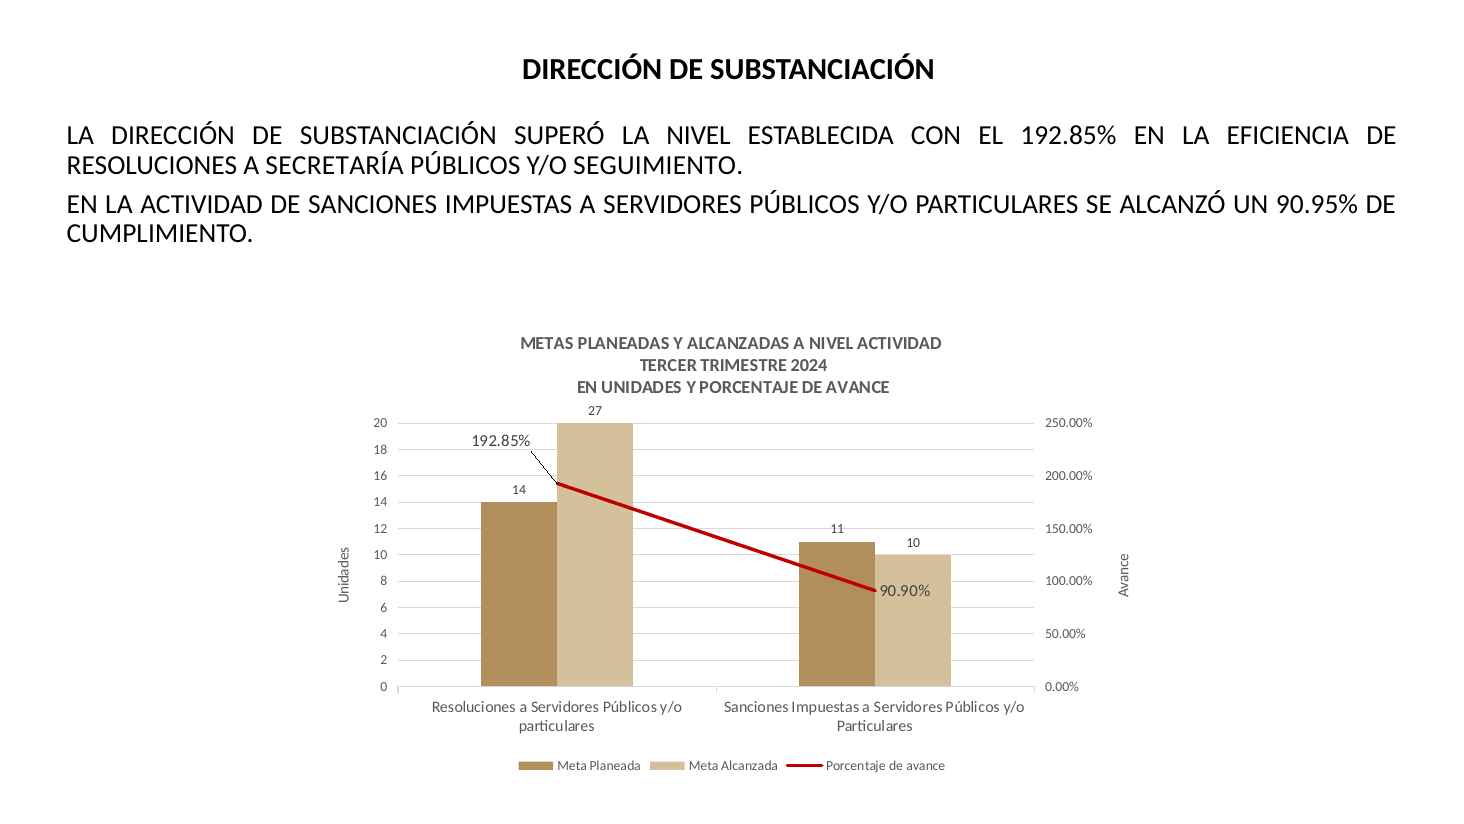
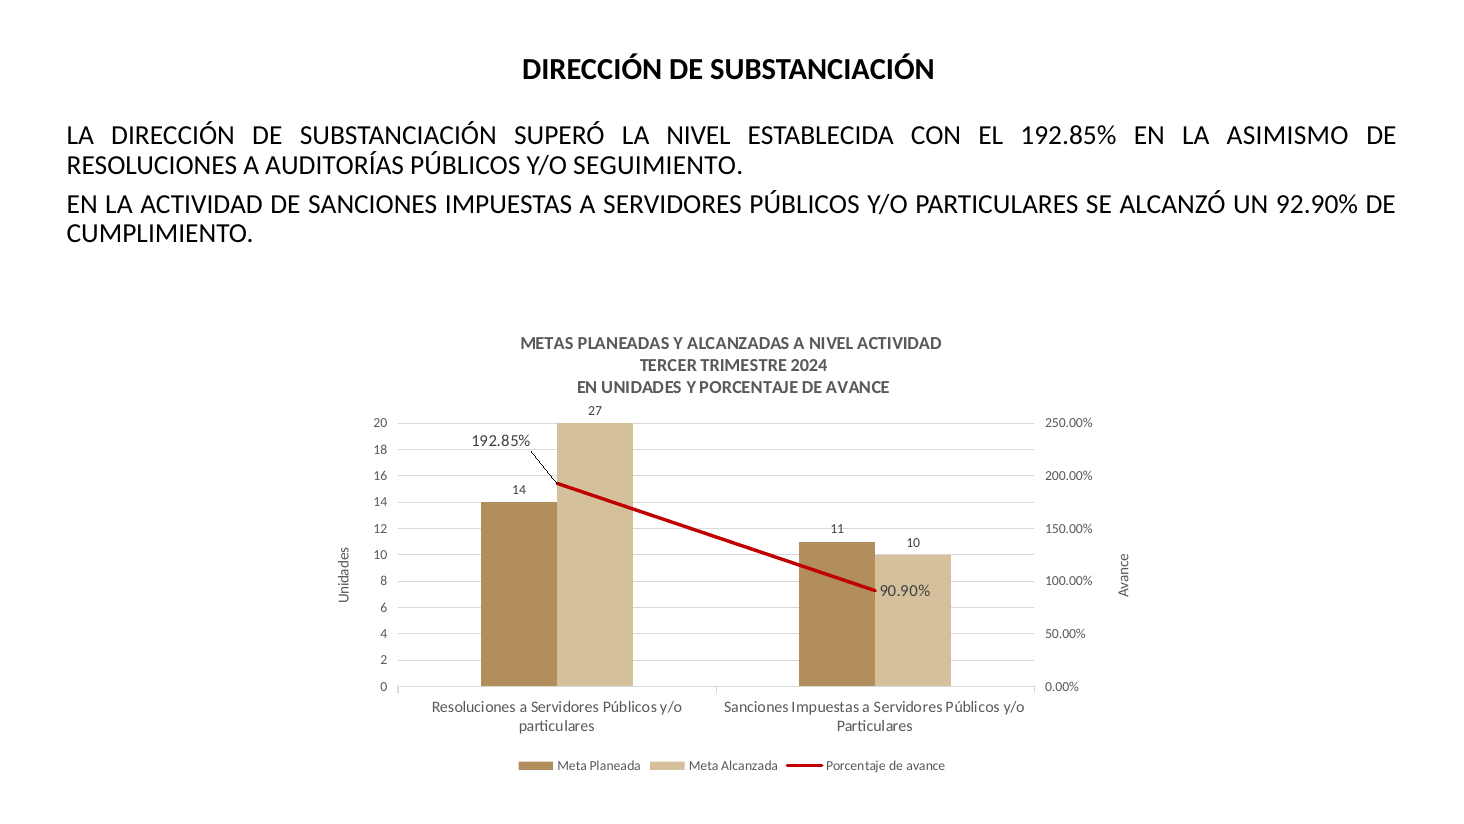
EFICIENCIA: EFICIENCIA -> ASIMISMO
SECRETARÍA: SECRETARÍA -> AUDITORÍAS
90.95%: 90.95% -> 92.90%
